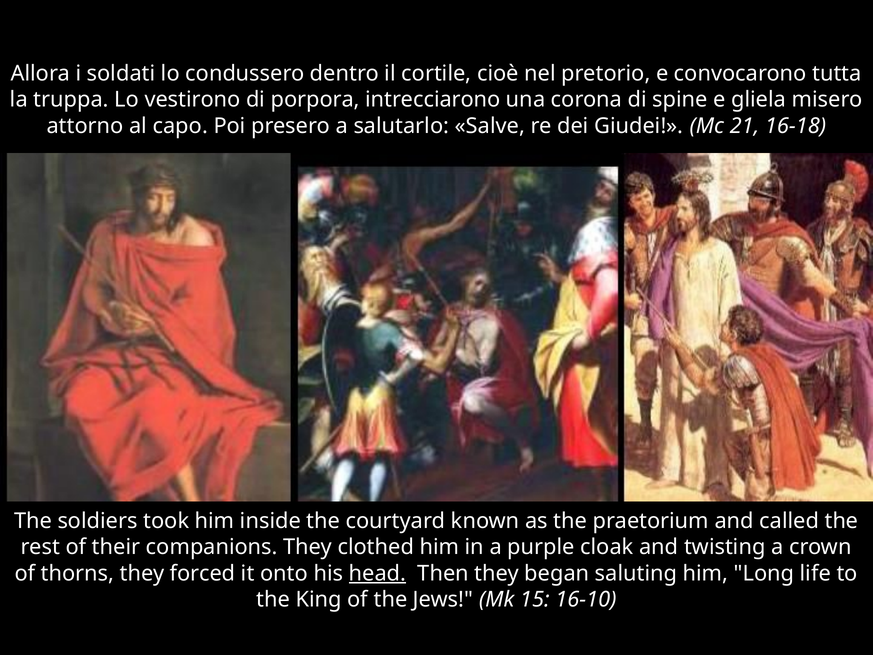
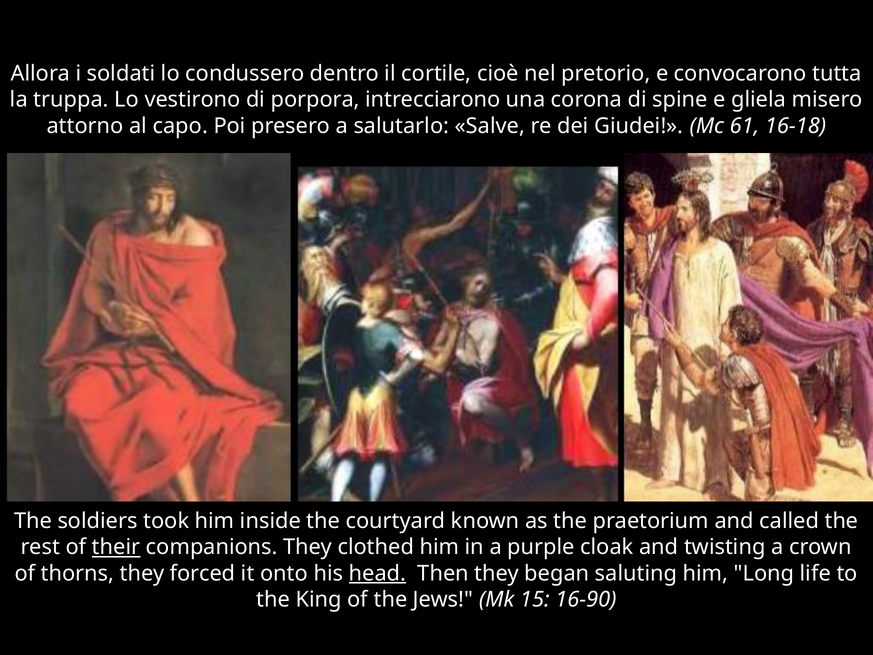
21: 21 -> 61
their underline: none -> present
16-10: 16-10 -> 16-90
